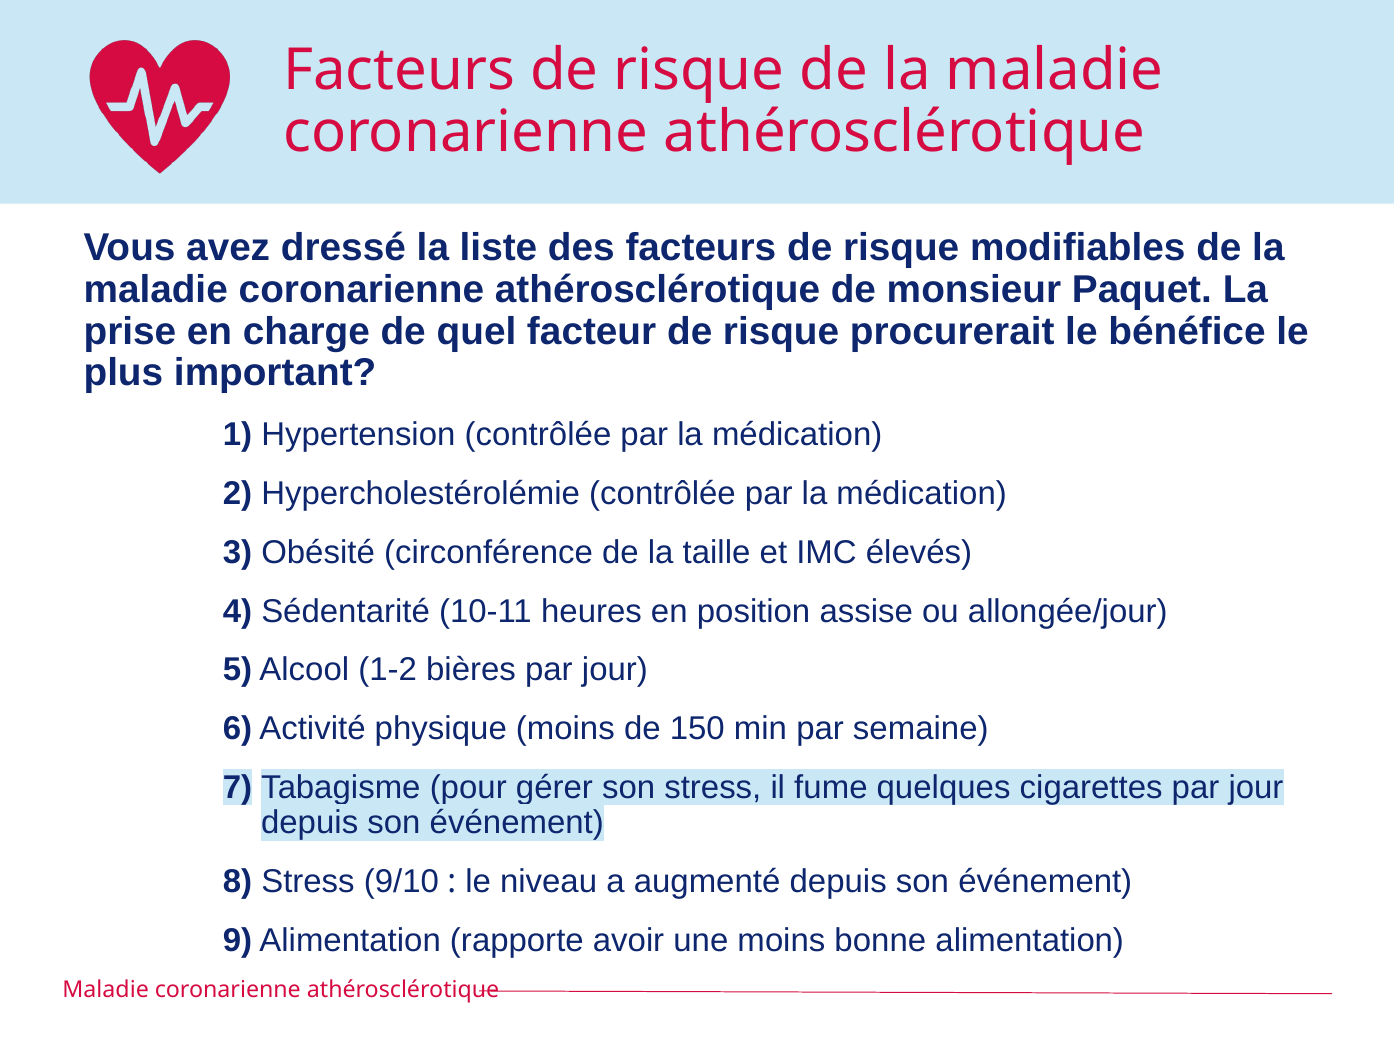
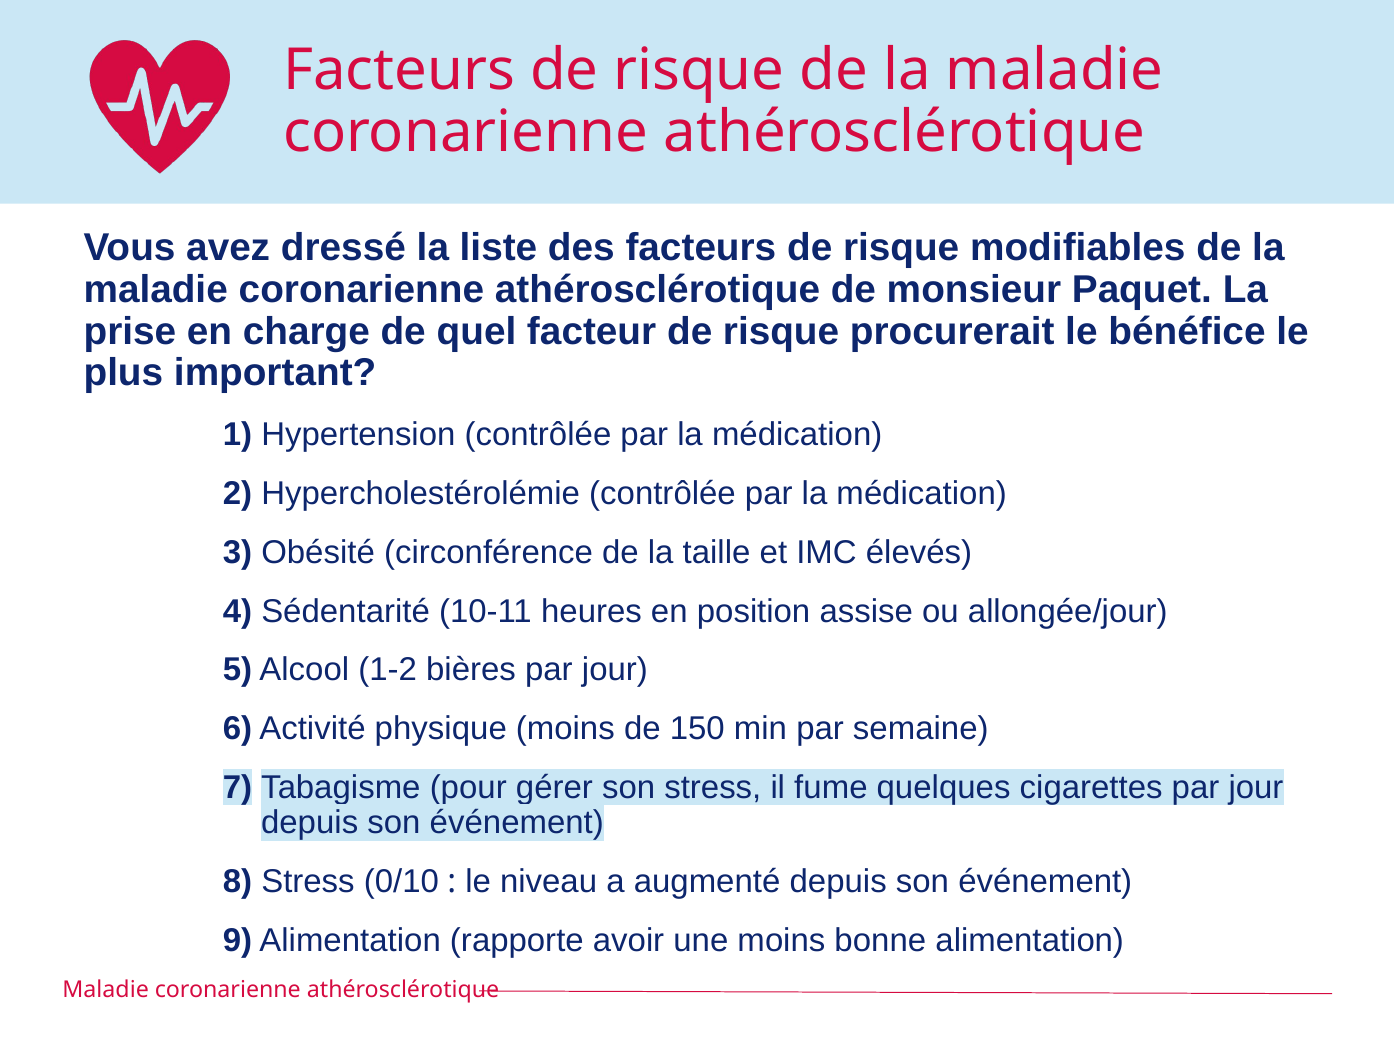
9/10: 9/10 -> 0/10
